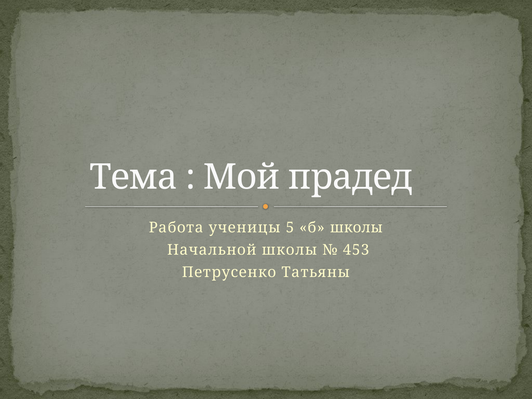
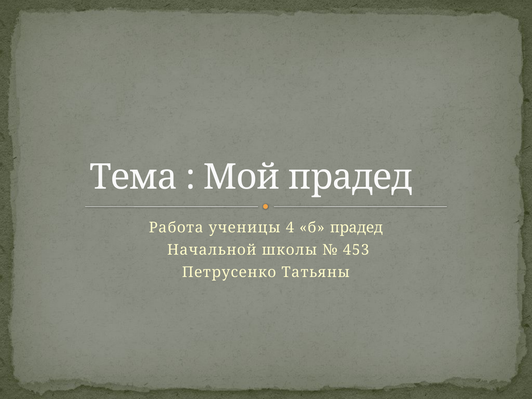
5: 5 -> 4
б школы: школы -> прадед
